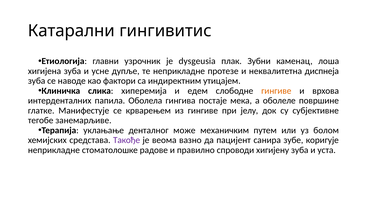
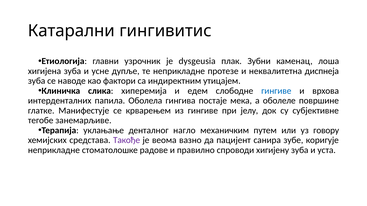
гингиве at (276, 91) colour: orange -> blue
може: може -> нагло
болом: болом -> говору
